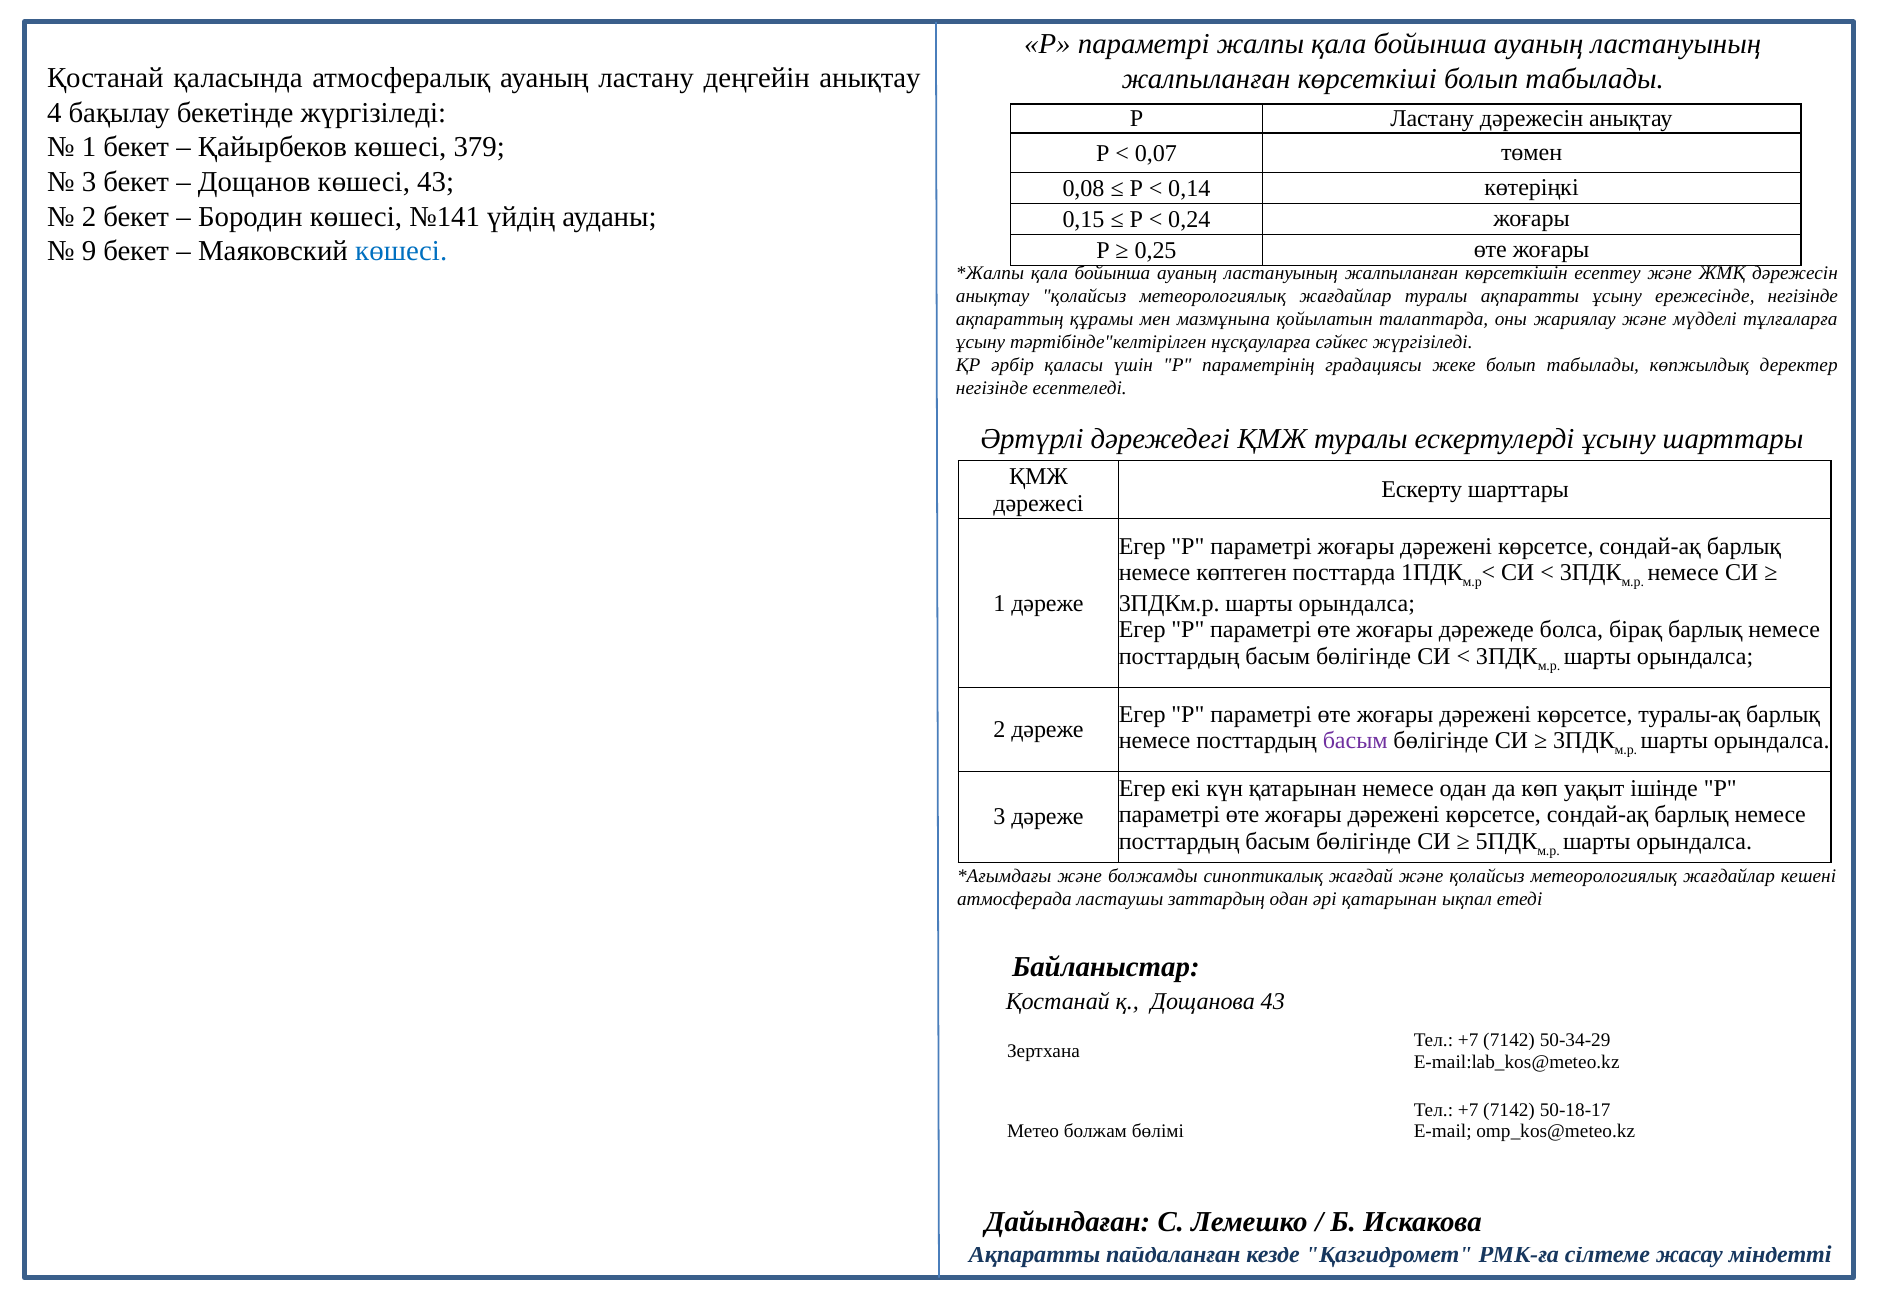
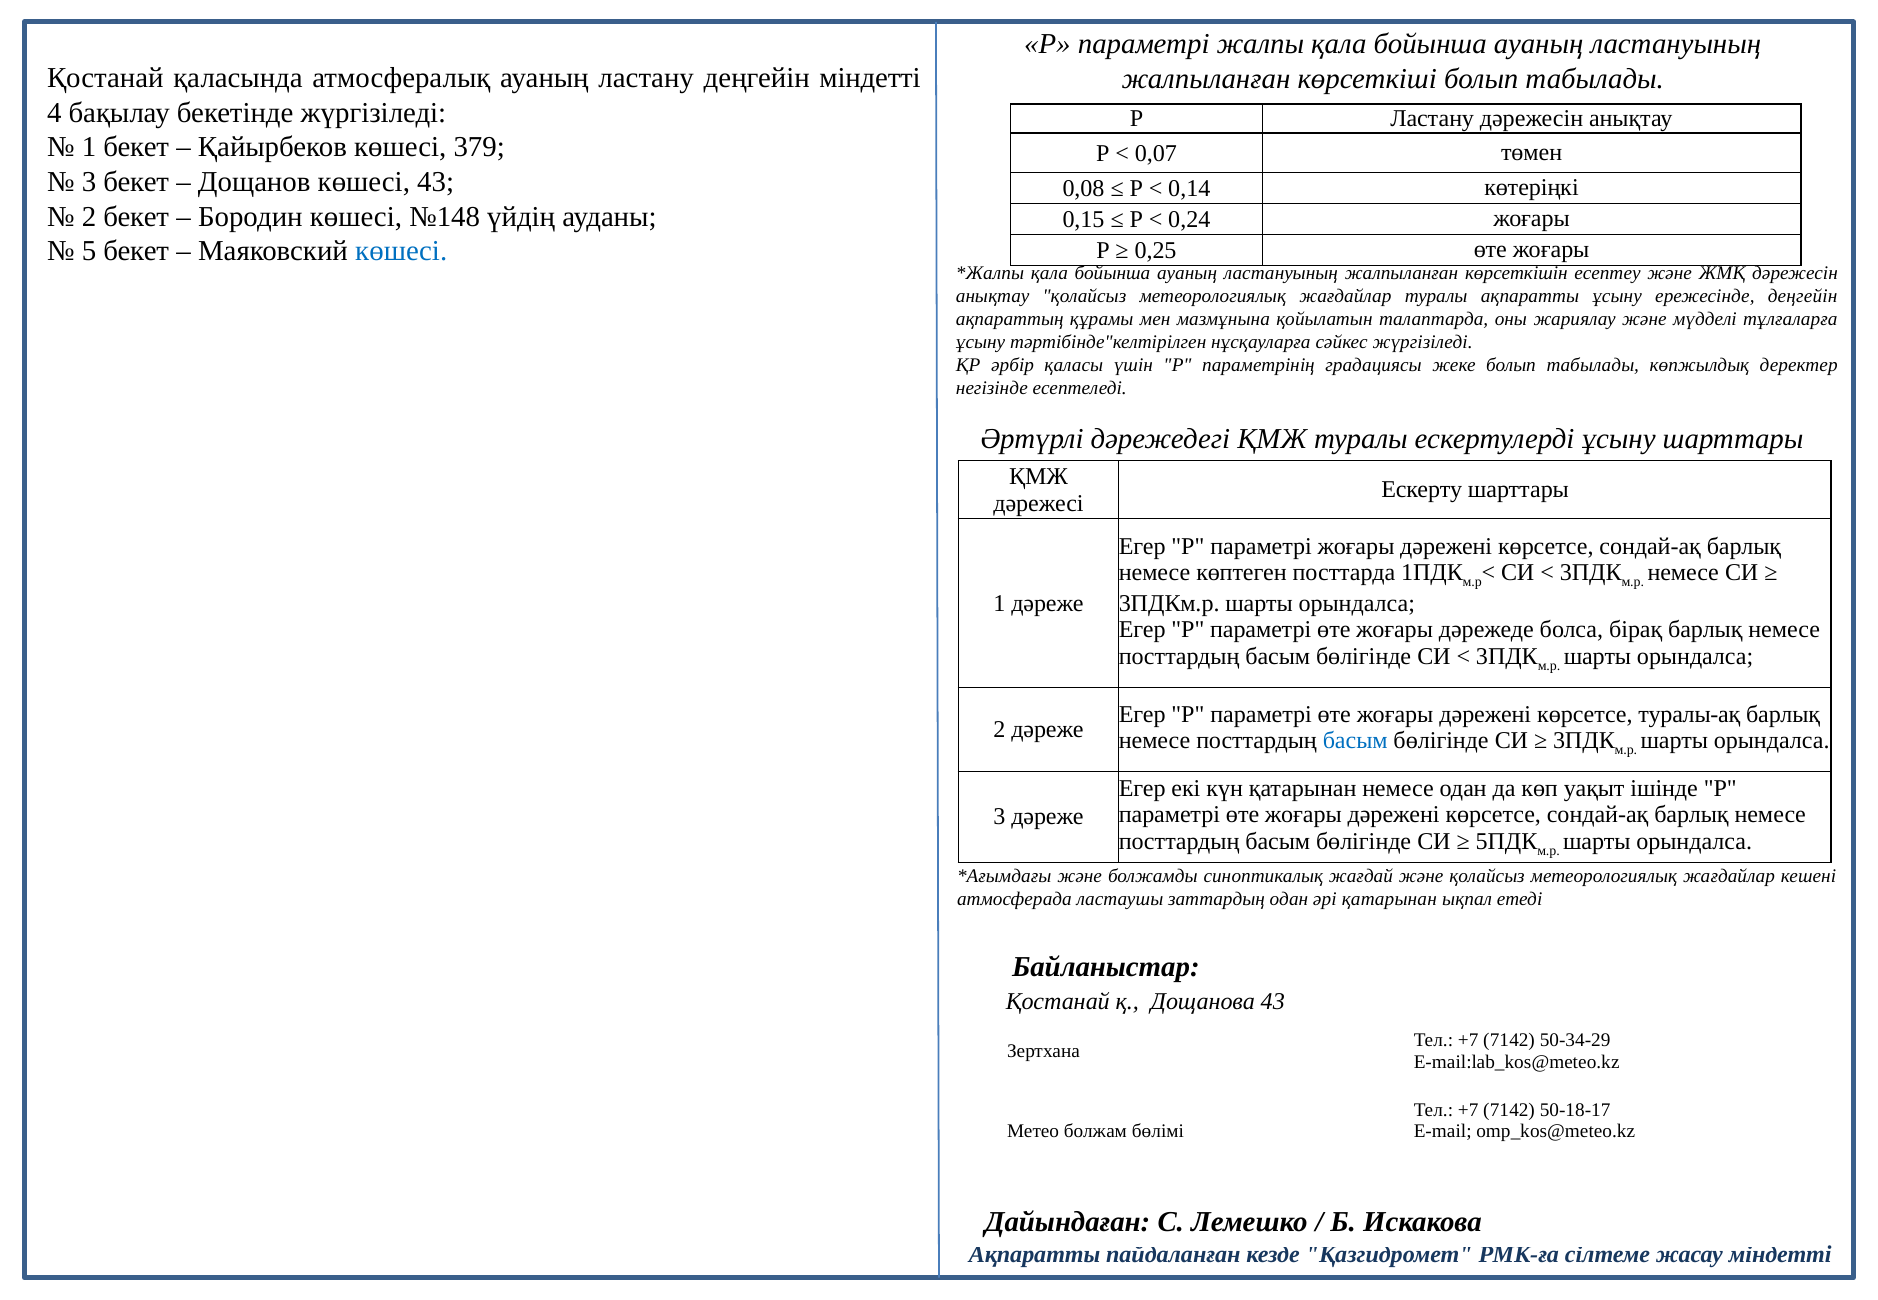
деңгейін анықтау: анықтау -> міндетті
№141: №141 -> №148
9: 9 -> 5
ережесінде негізінде: негізінде -> деңгейін
басым at (1355, 741) colour: purple -> blue
